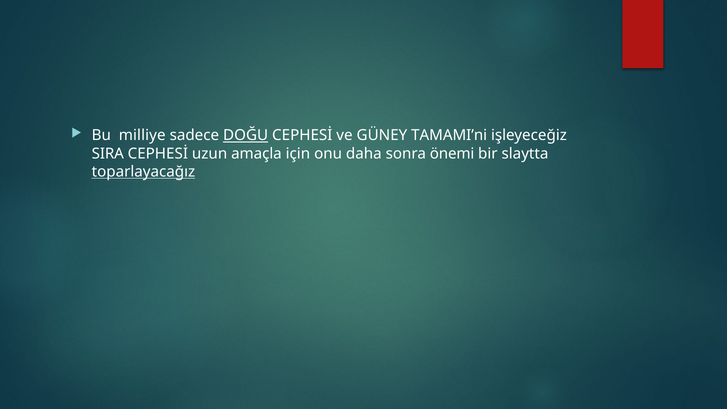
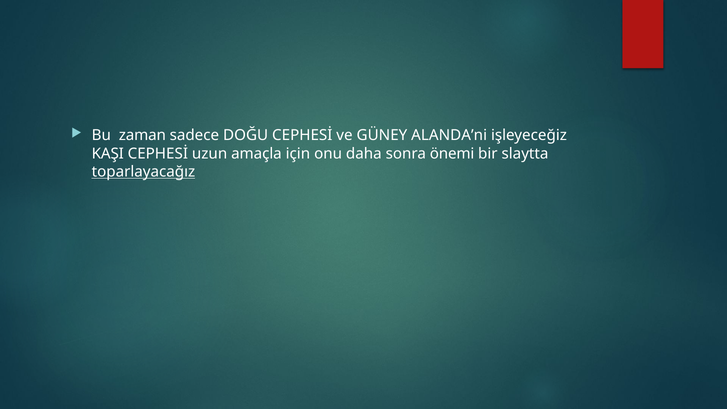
milliye: milliye -> zaman
DOĞU underline: present -> none
TAMAMI’ni: TAMAMI’ni -> ALANDA’ni
SIRA: SIRA -> KAŞI
